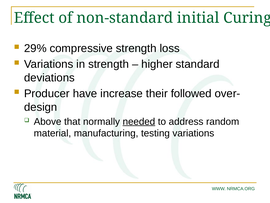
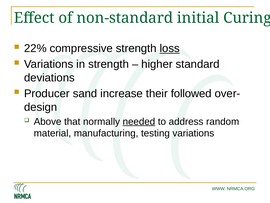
29%: 29% -> 22%
loss underline: none -> present
have: have -> sand
